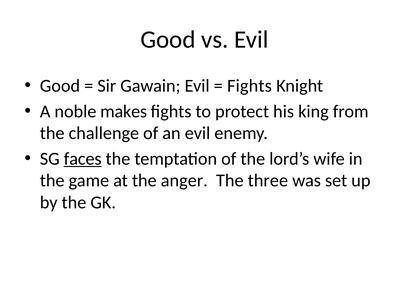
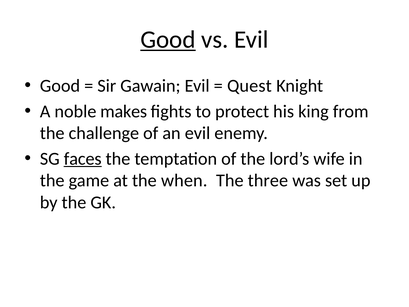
Good at (168, 40) underline: none -> present
Fights at (249, 86): Fights -> Quest
anger: anger -> when
